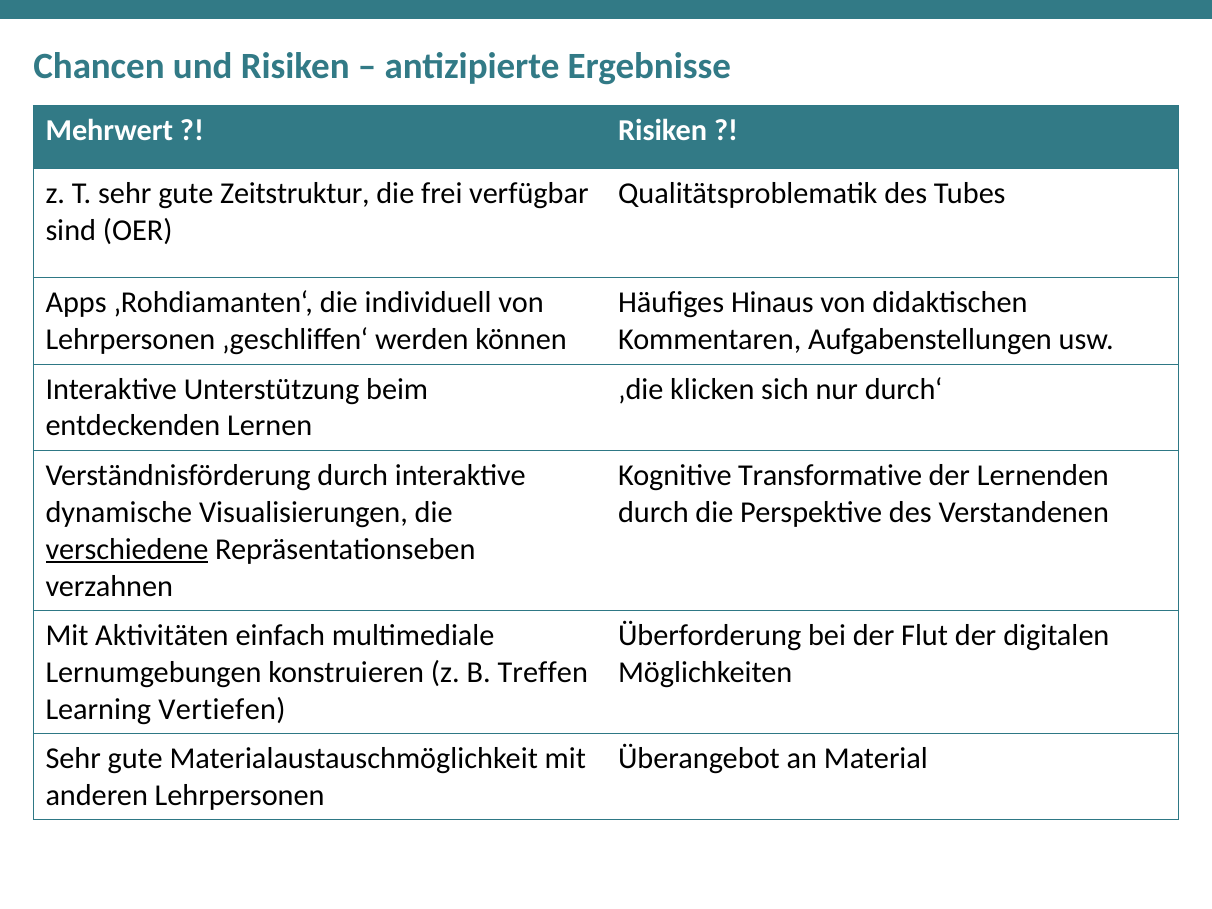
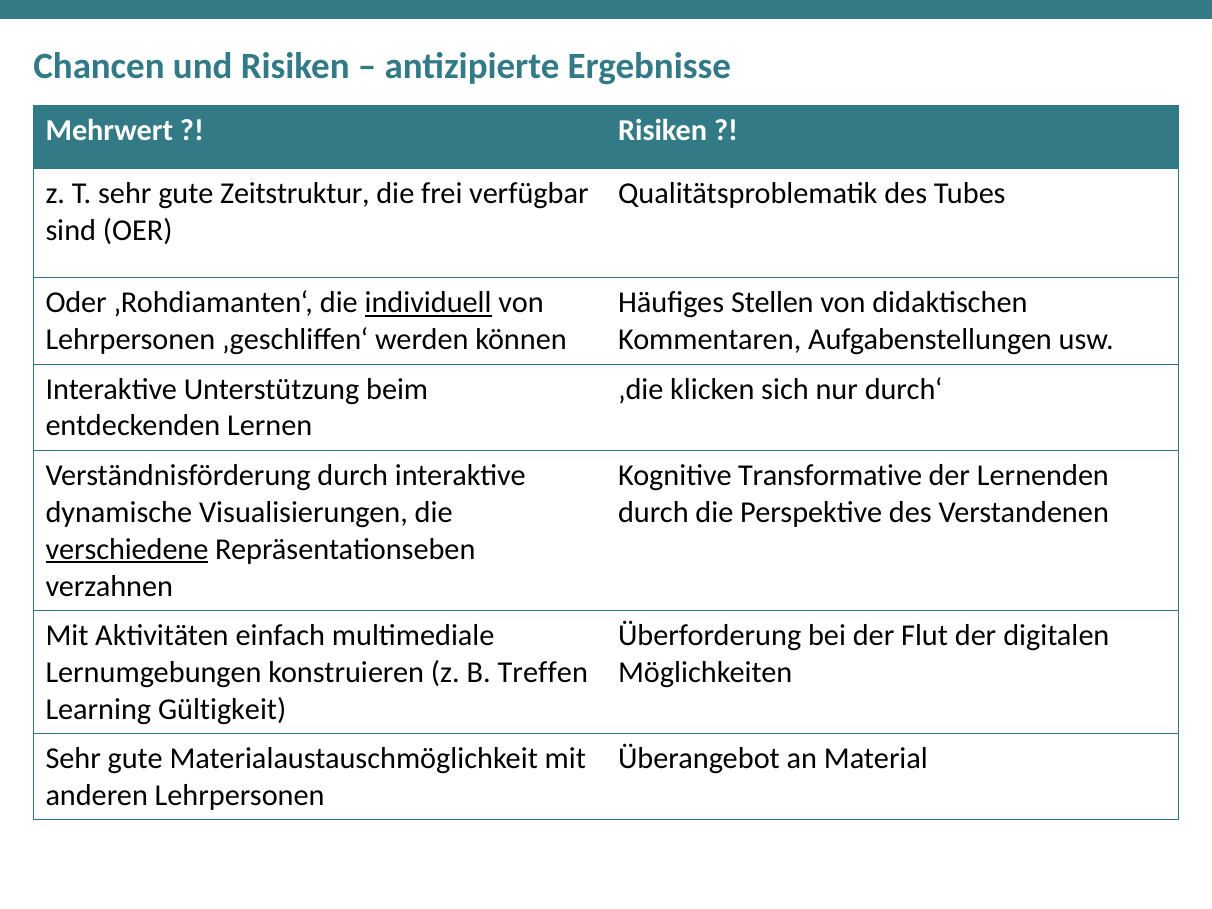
Apps: Apps -> Oder
individuell underline: none -> present
Hinaus: Hinaus -> Stellen
Vertiefen: Vertiefen -> Gültigkeit
